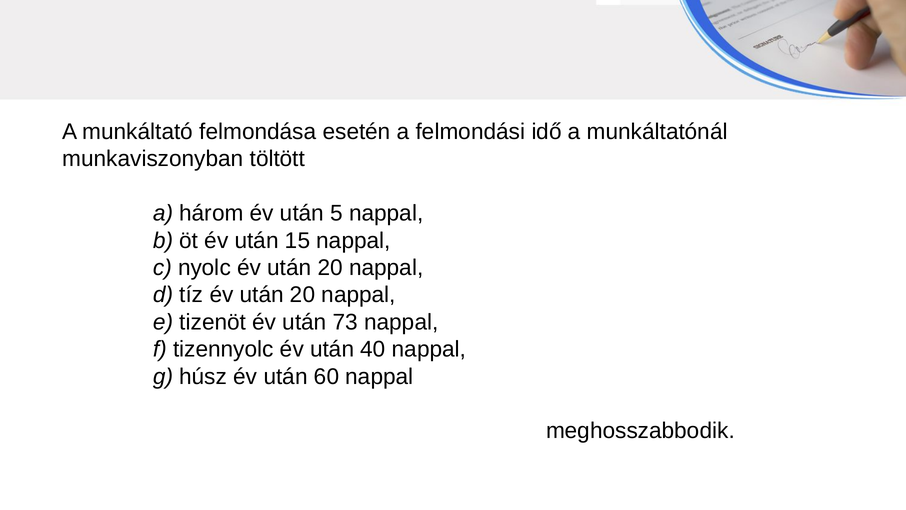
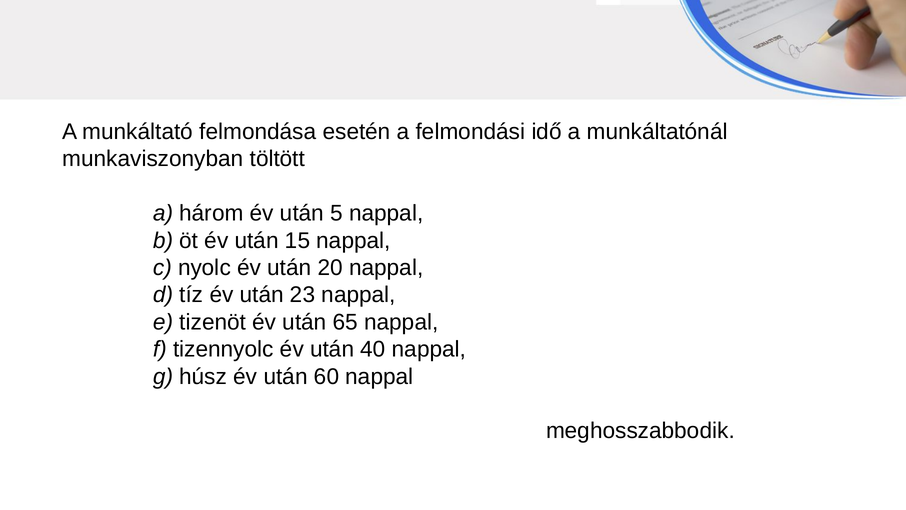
tíz év után 20: 20 -> 23
73: 73 -> 65
